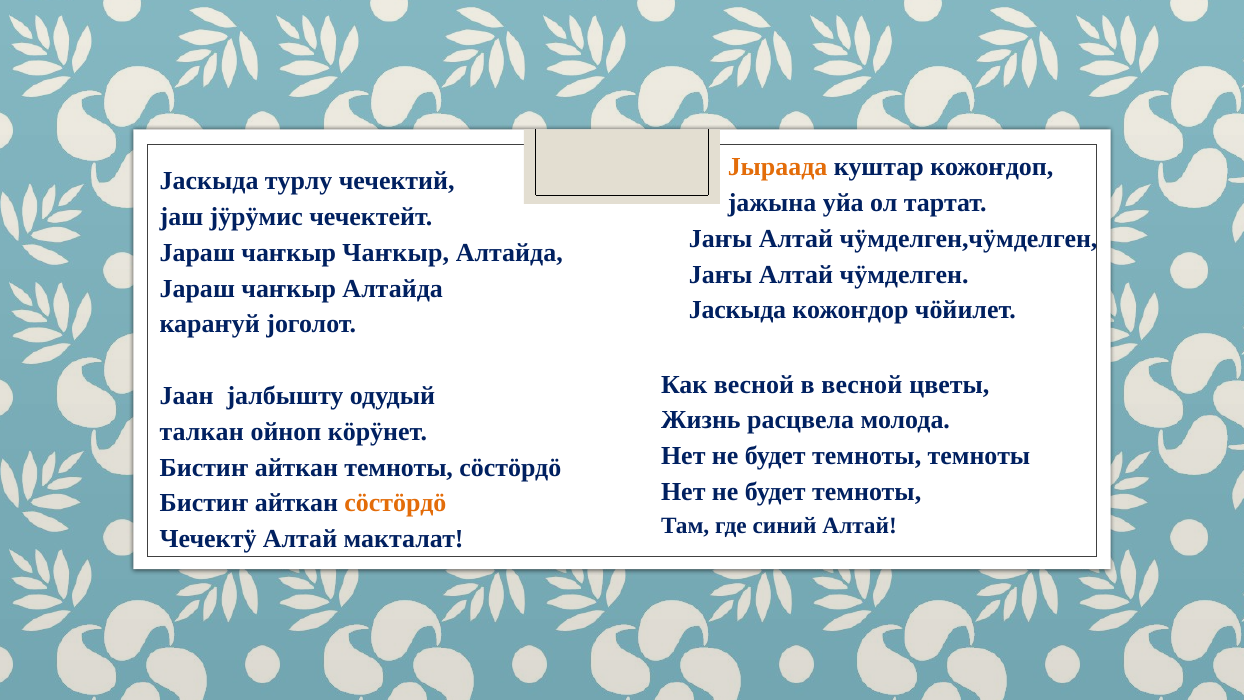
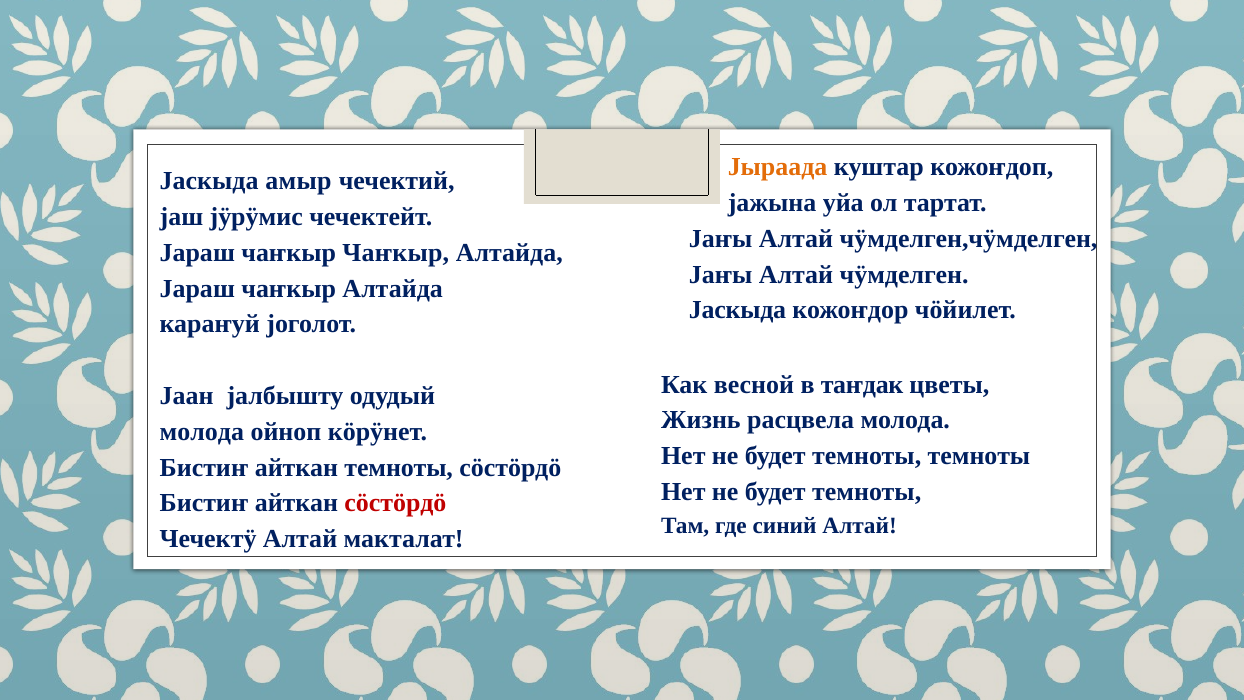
турлу: турлу -> амыр
в весной: весной -> таҥдак
талкан at (202, 432): талкан -> молода
сӧстӧрдӧ at (395, 503) colour: orange -> red
